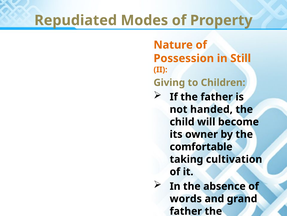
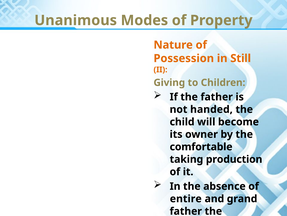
Repudiated: Repudiated -> Unanimous
cultivation: cultivation -> production
words: words -> entire
